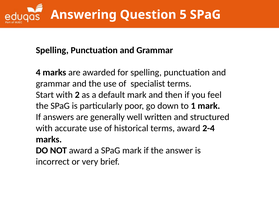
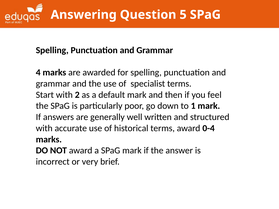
2-4: 2-4 -> 0-4
